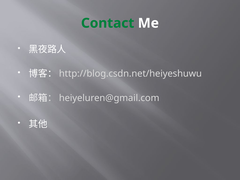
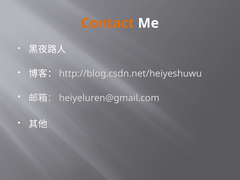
Contact colour: green -> orange
